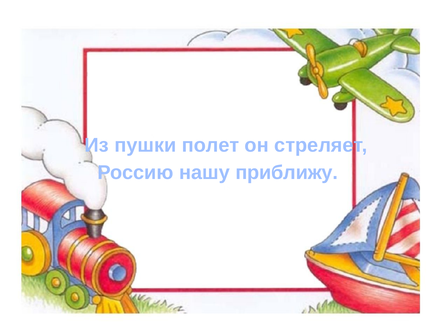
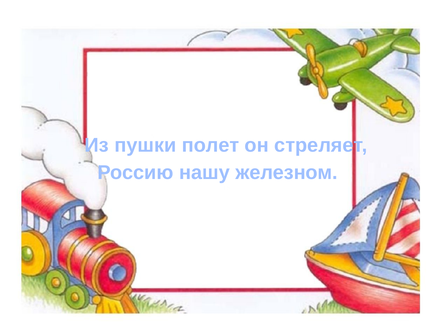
приближу: приближу -> железном
